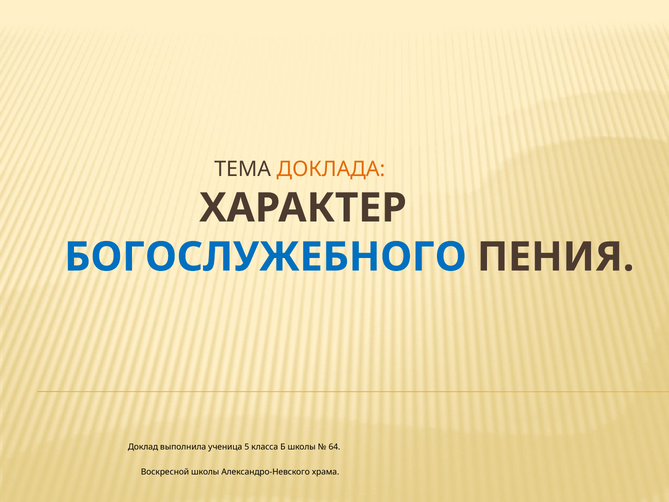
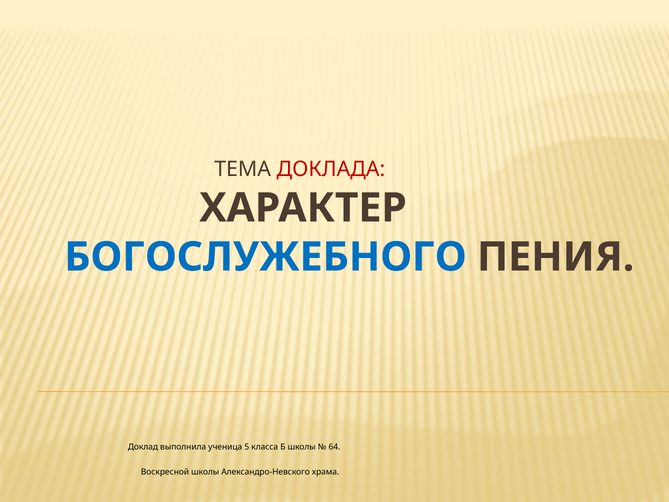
ДОКЛАДА colour: orange -> red
